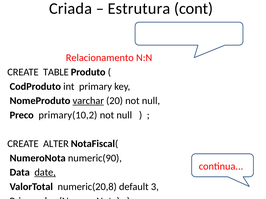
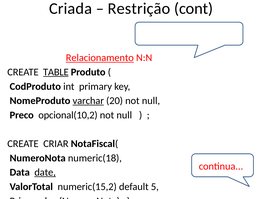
Estrutura: Estrutura -> Restrição
Relacionamento underline: none -> present
TABLE underline: none -> present
primary(10,2: primary(10,2 -> opcional(10,2
ALTER: ALTER -> CRIAR
numeric(90: numeric(90 -> numeric(18
numeric(20,8: numeric(20,8 -> numeric(15,2
3: 3 -> 5
